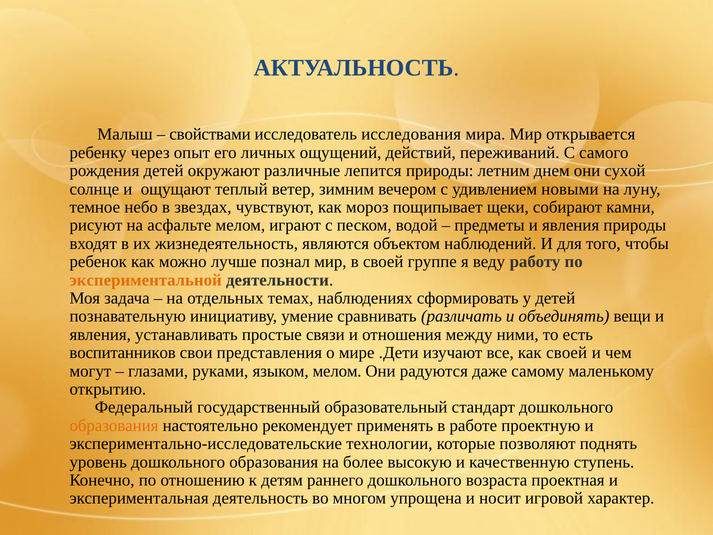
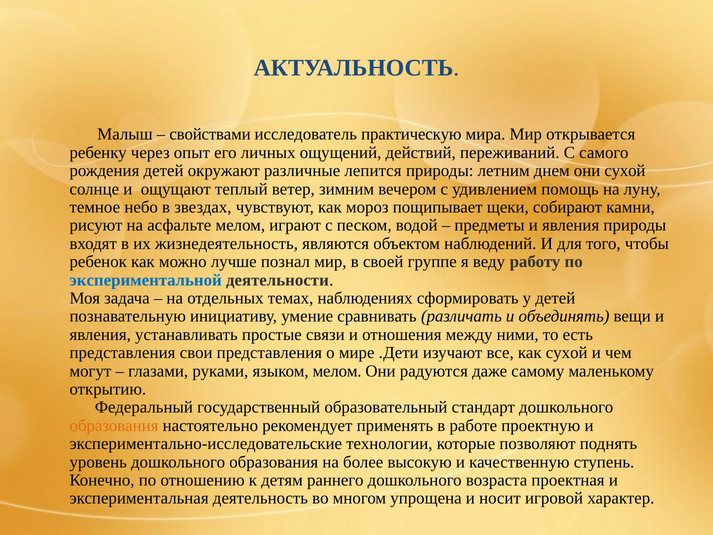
исследования: исследования -> практическую
новыми: новыми -> помощь
экспериментальной colour: orange -> blue
воспитанников at (123, 353): воспитанников -> представления
как своей: своей -> сухой
